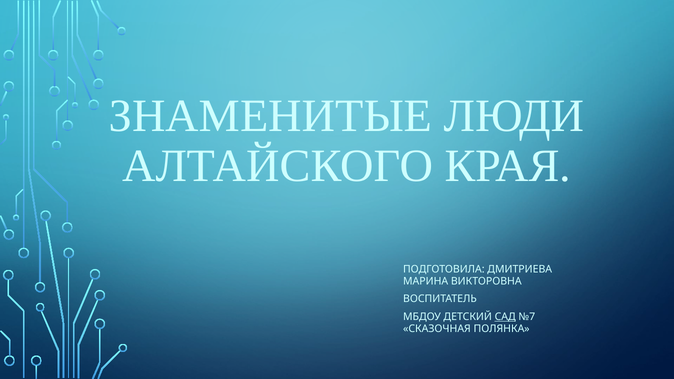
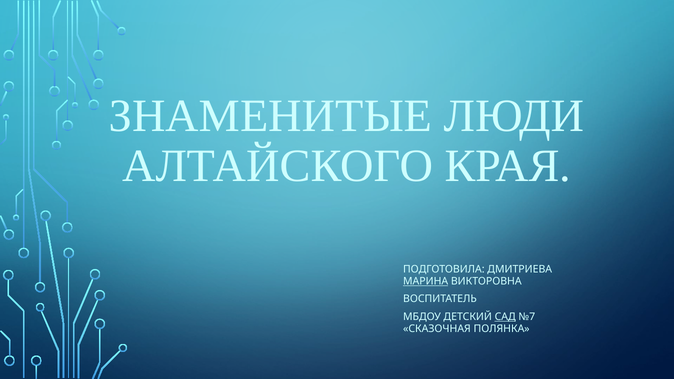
МАРИНА underline: none -> present
